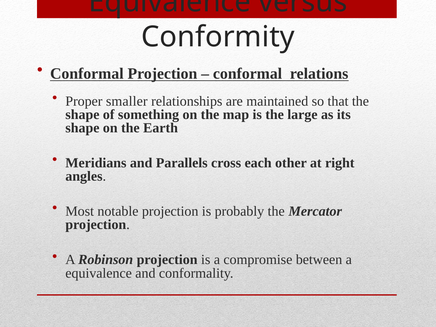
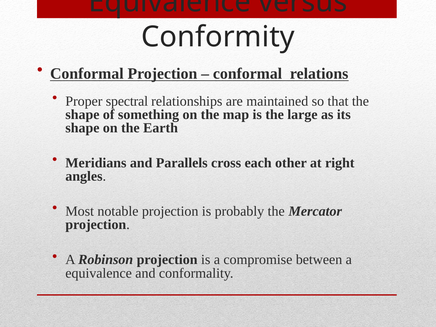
smaller: smaller -> spectral
